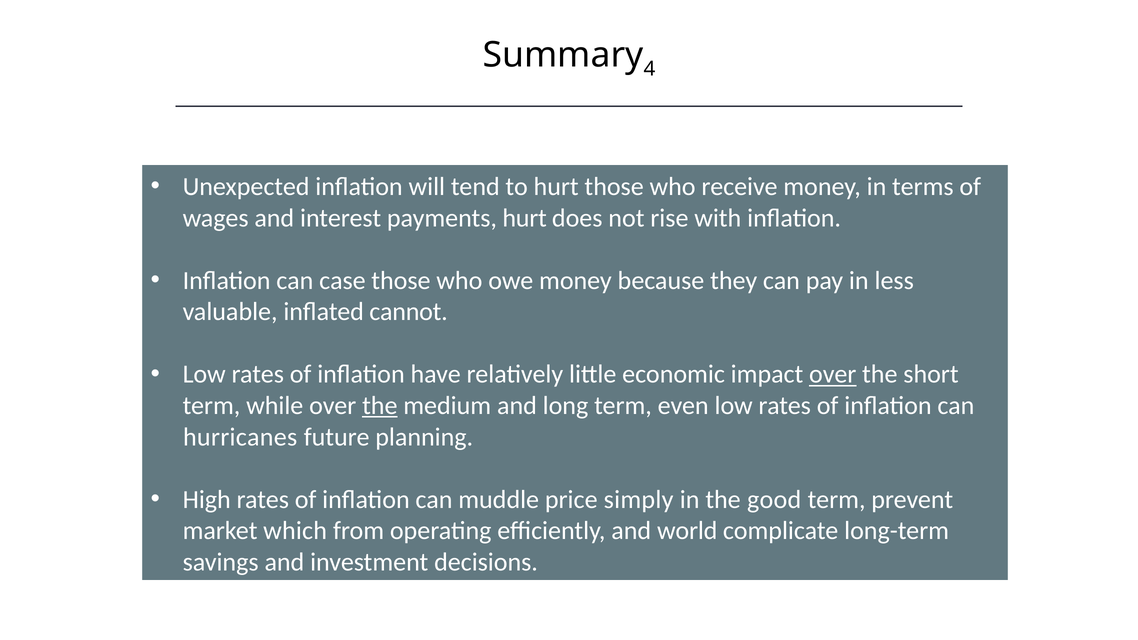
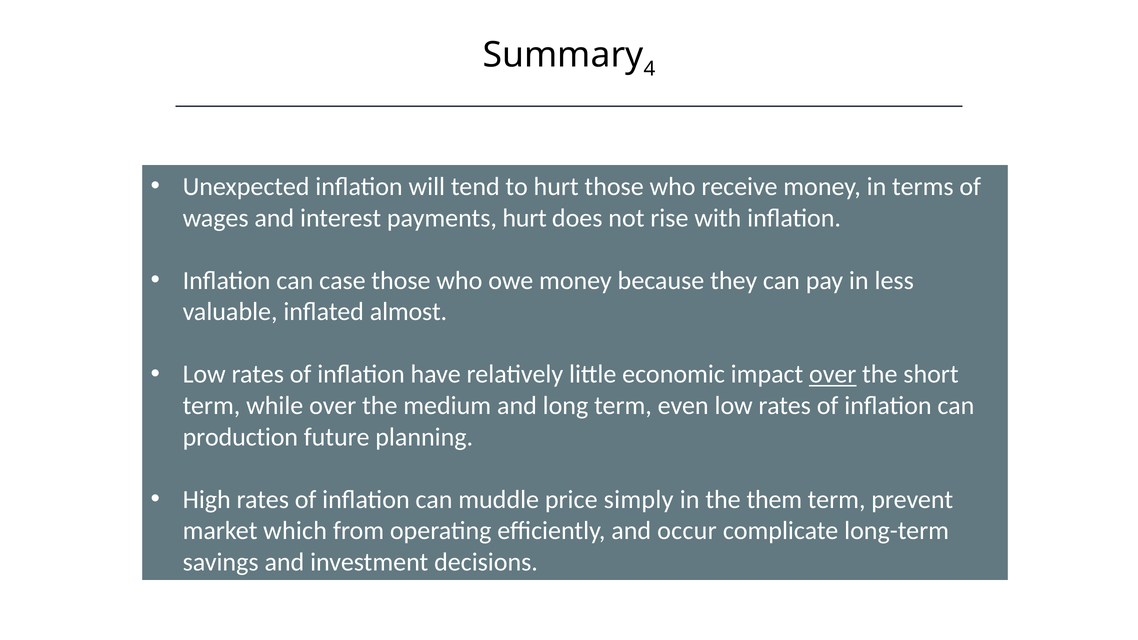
cannot: cannot -> almost
the at (380, 406) underline: present -> none
hurricanes: hurricanes -> production
good: good -> them
world: world -> occur
